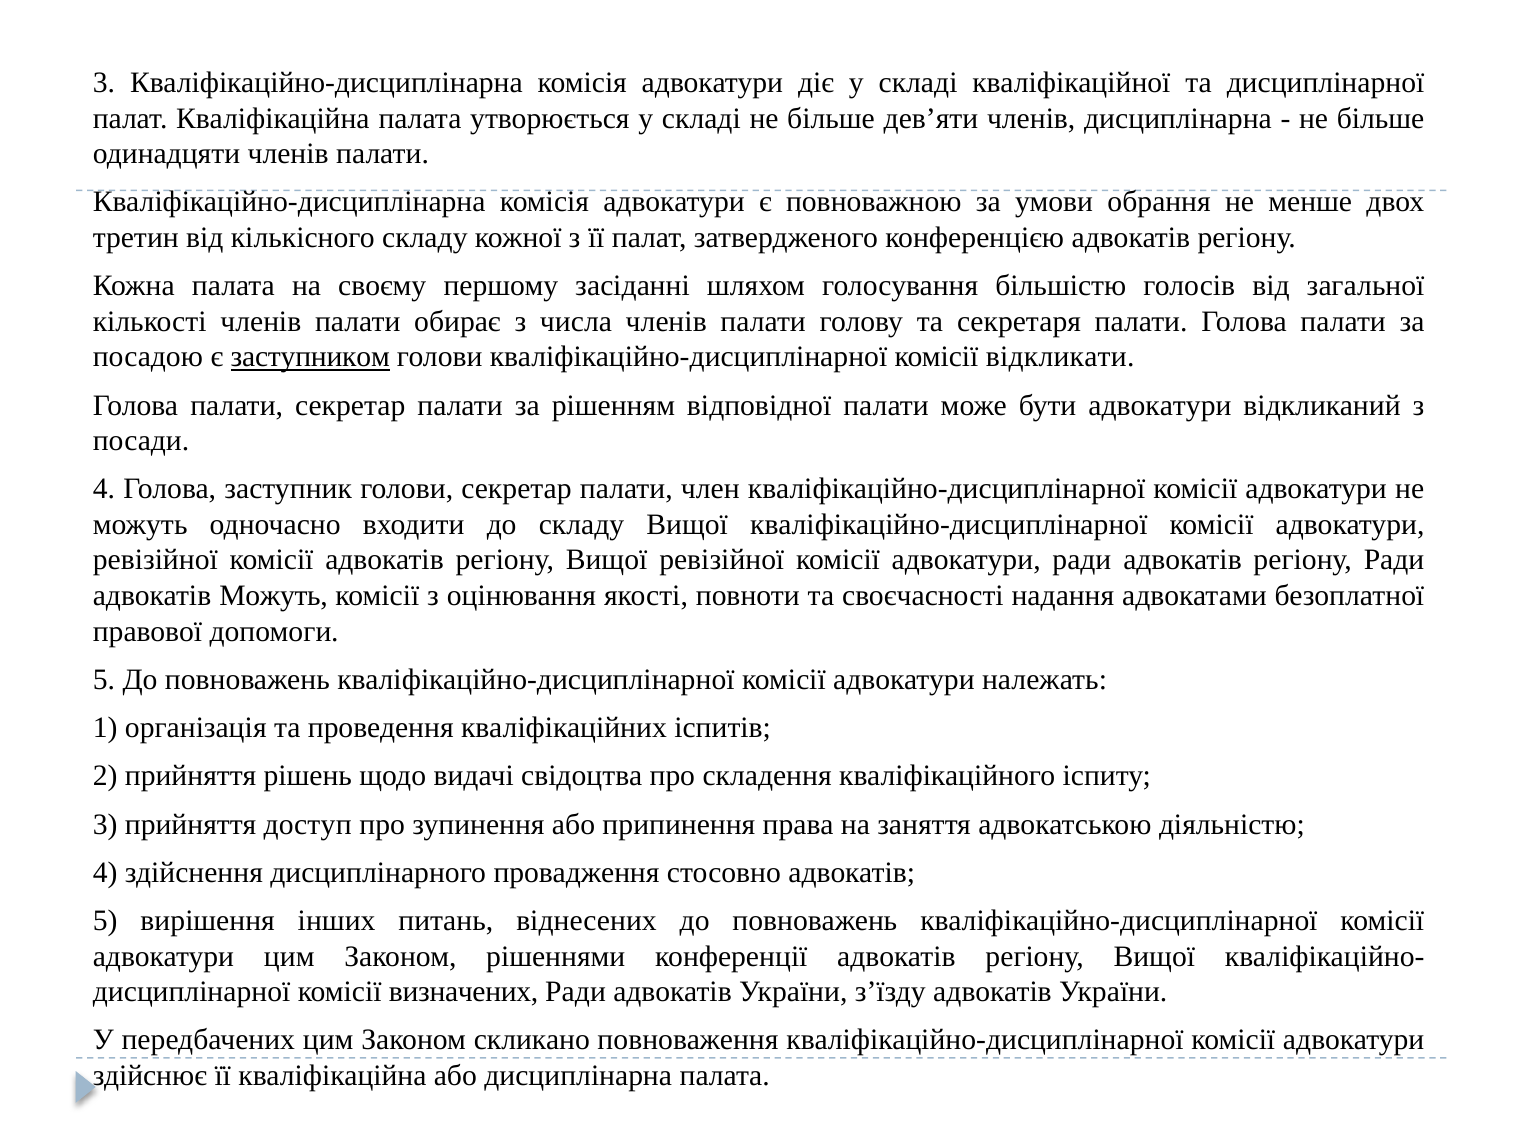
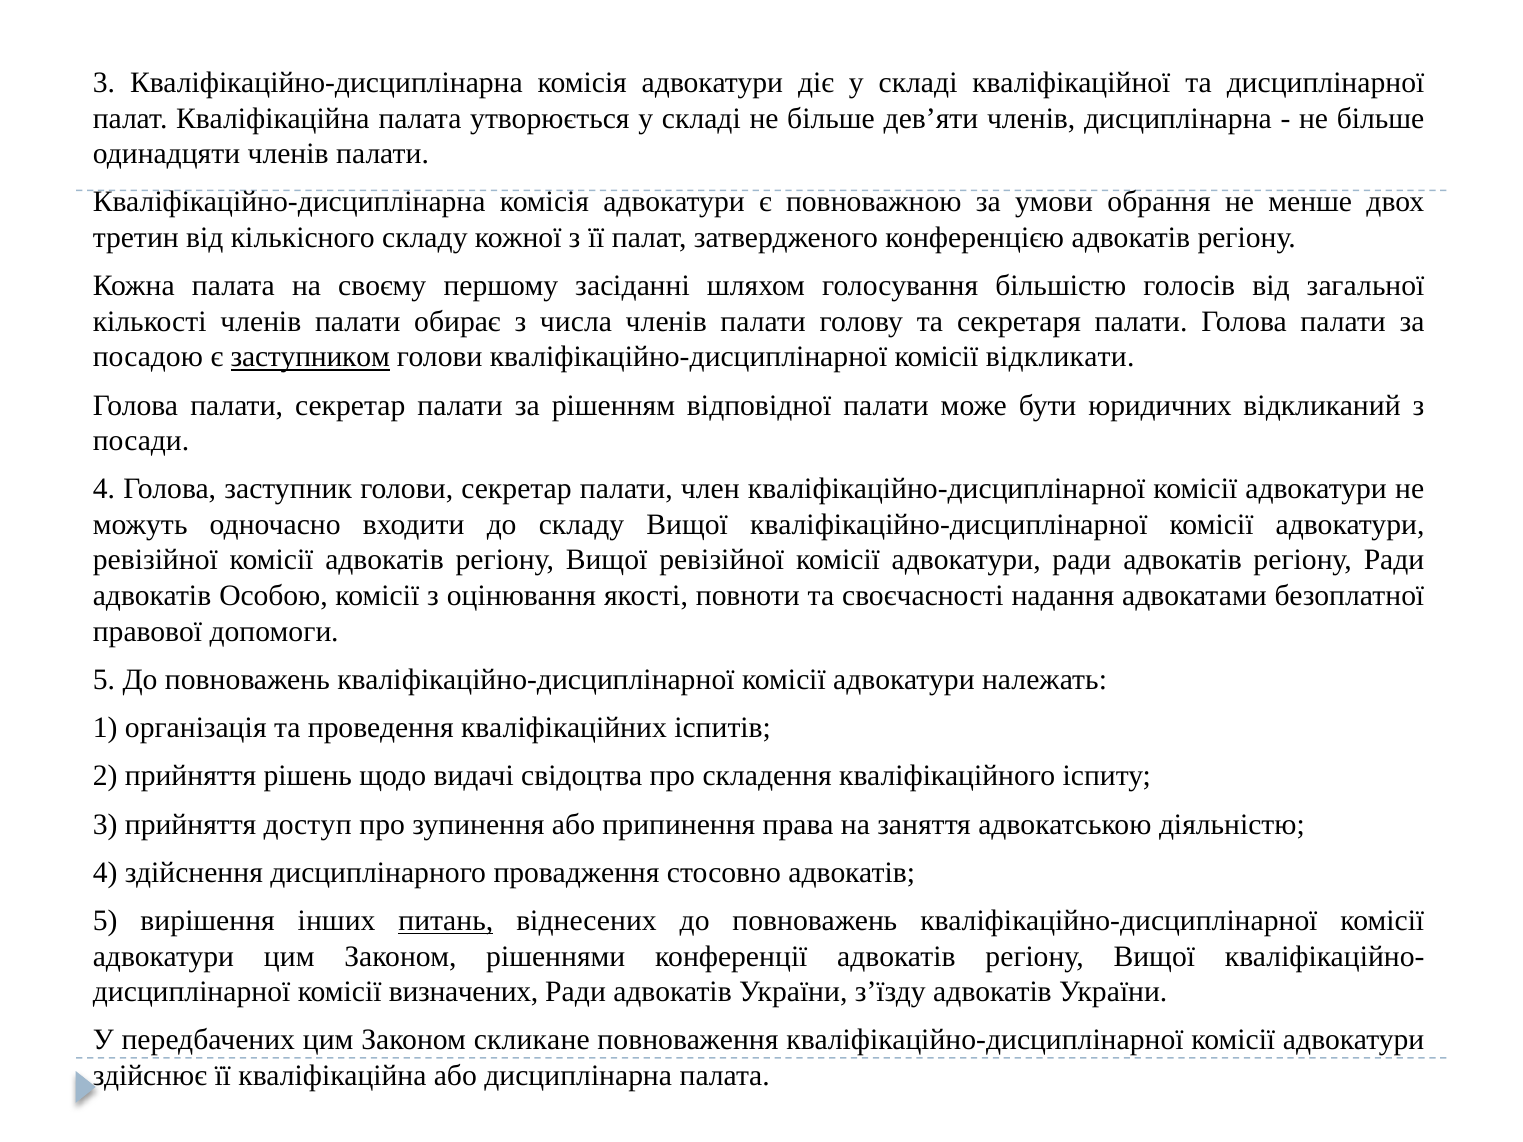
бути адвокатури: адвокатури -> юридичних
адвокатів Можуть: Можуть -> Особою
питань underline: none -> present
скликано: скликано -> скликане
